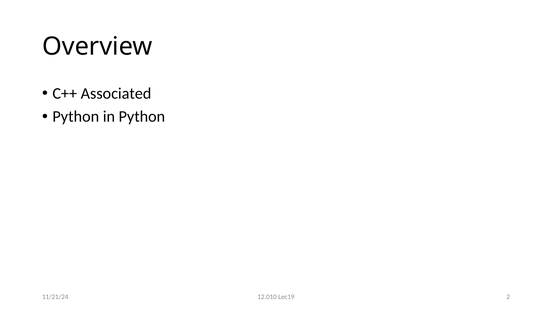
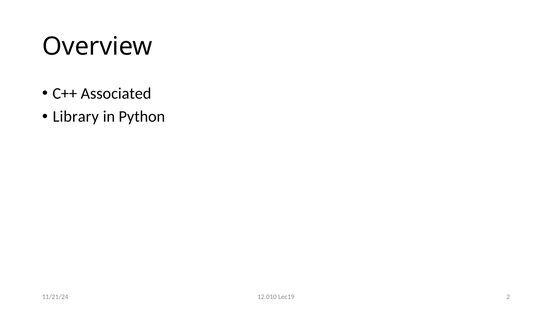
Python at (76, 116): Python -> Library
